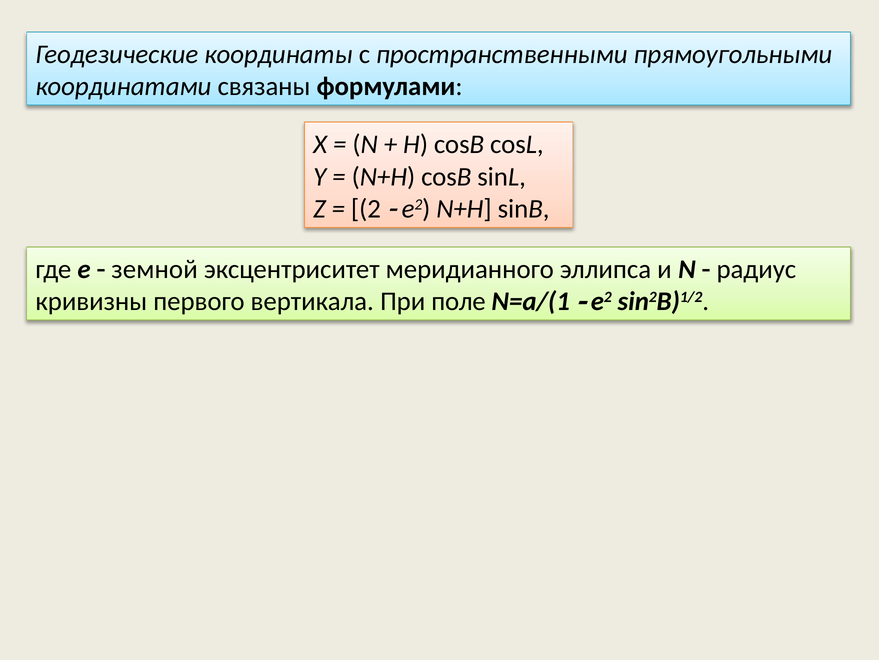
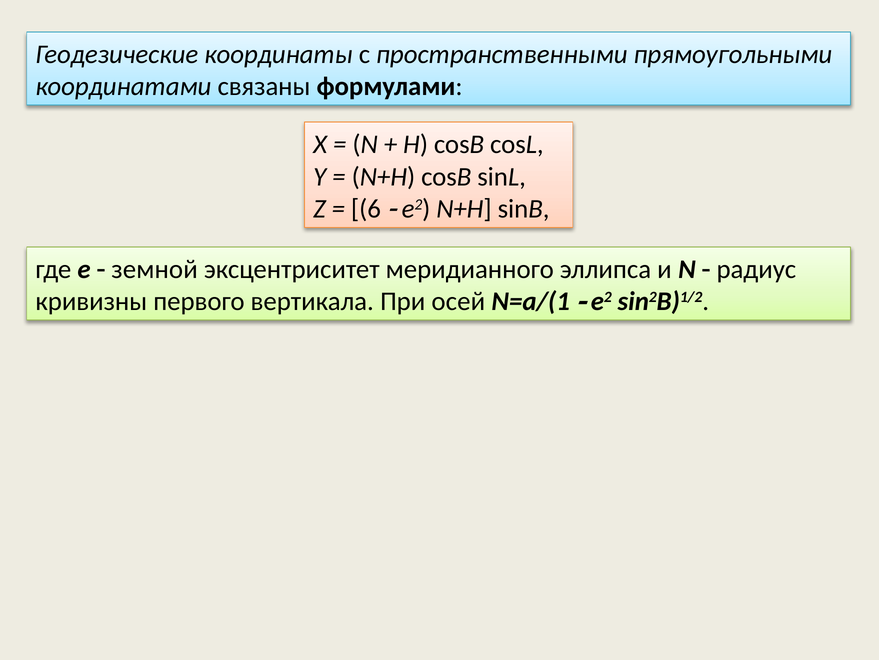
2: 2 -> 6
поле: поле -> осей
